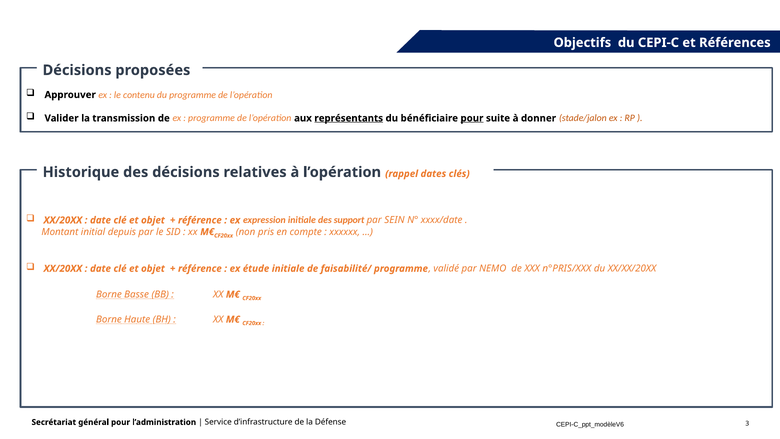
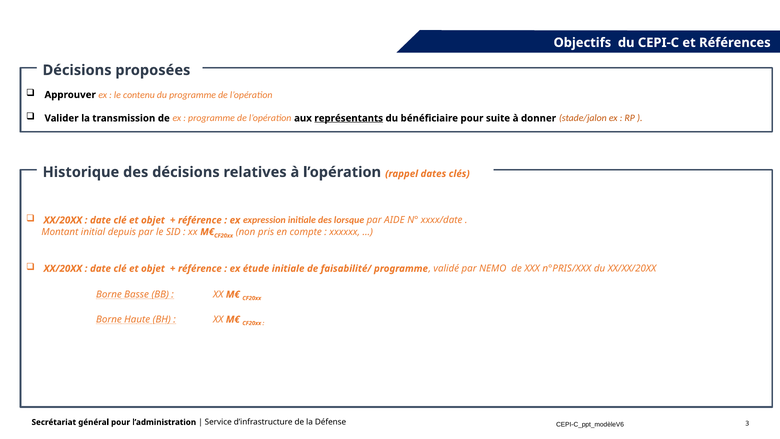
pour at (472, 118) underline: present -> none
support: support -> lorsque
SEIN: SEIN -> AIDE
